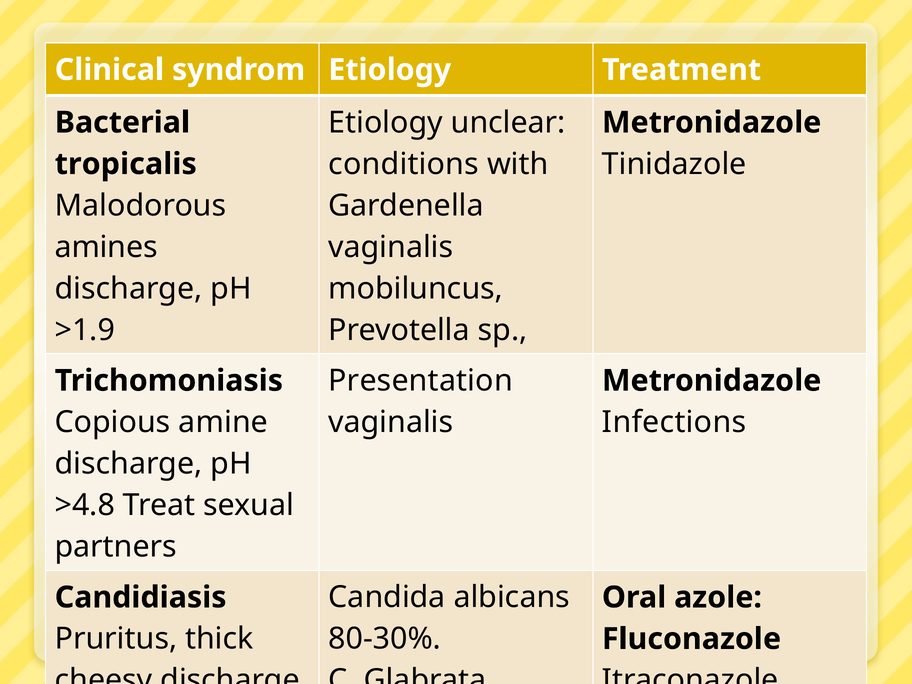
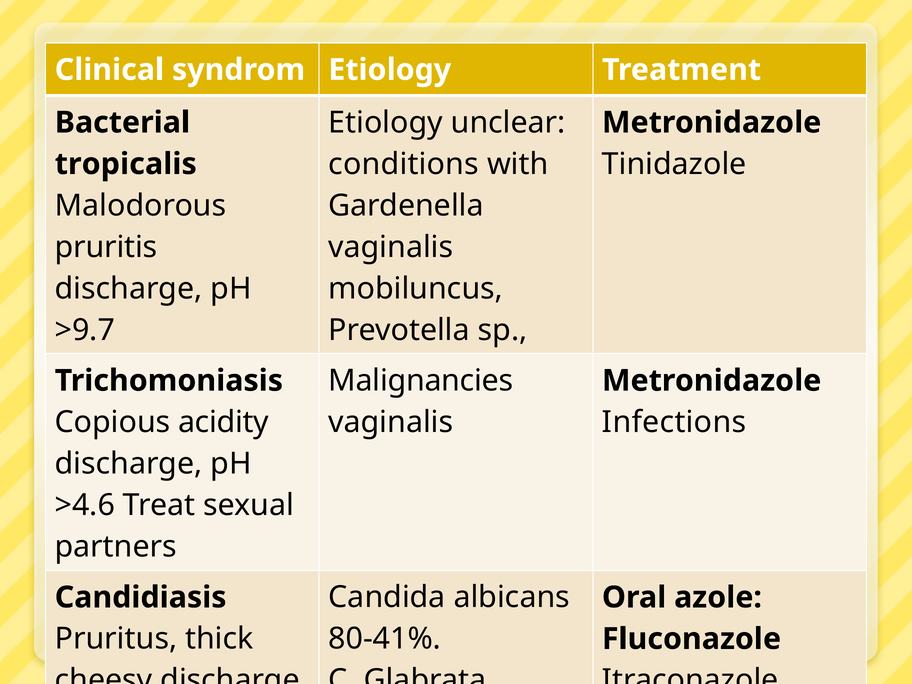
amines: amines -> pruritis
>1.9: >1.9 -> >9.7
Presentation: Presentation -> Malignancies
amine: amine -> acidity
>4.8: >4.8 -> >4.6
80-30%: 80-30% -> 80-41%
